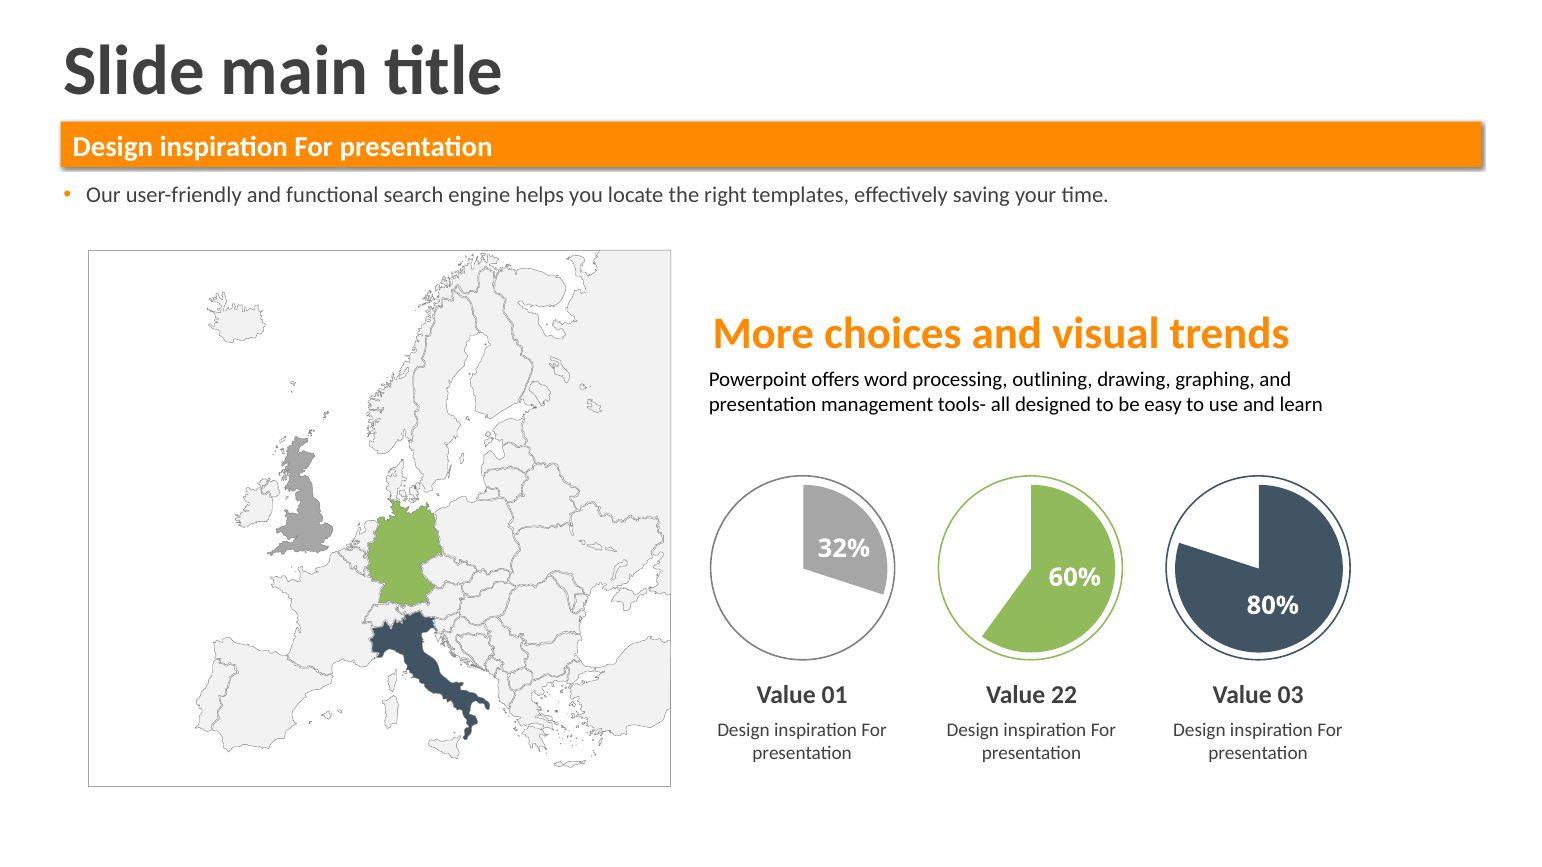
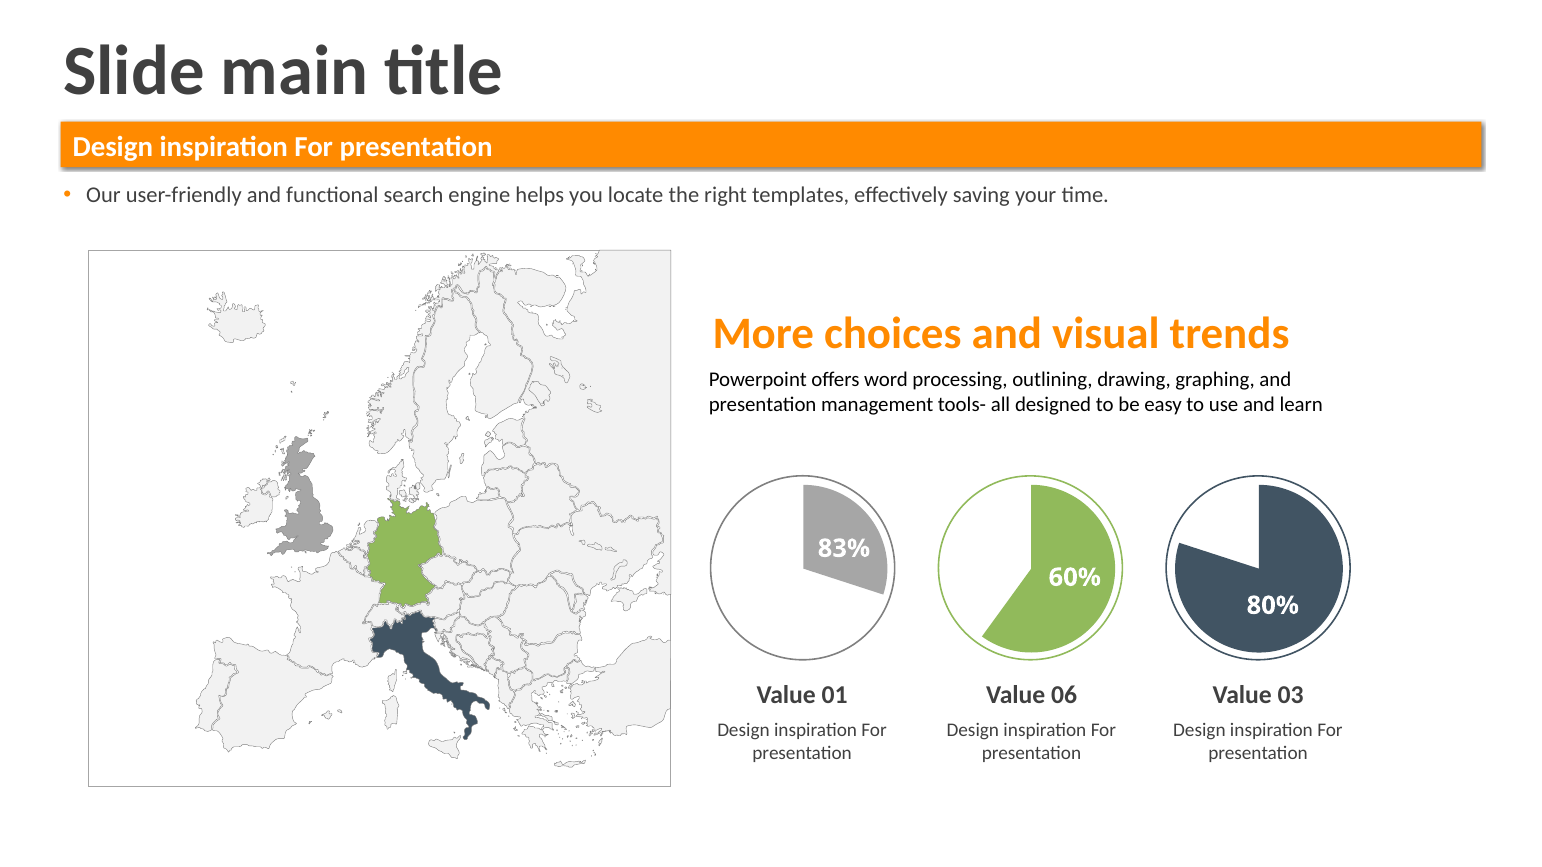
32%: 32% -> 83%
22: 22 -> 06
